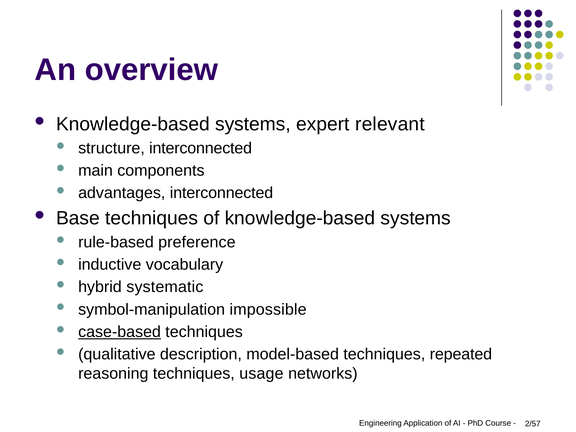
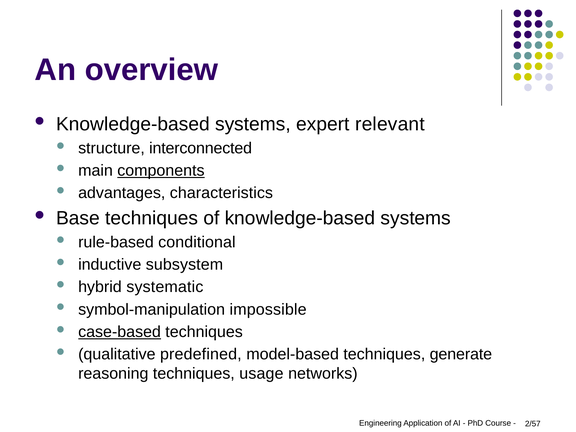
components underline: none -> present
advantages interconnected: interconnected -> characteristics
preference: preference -> conditional
vocabulary: vocabulary -> subsystem
description: description -> predefined
repeated: repeated -> generate
